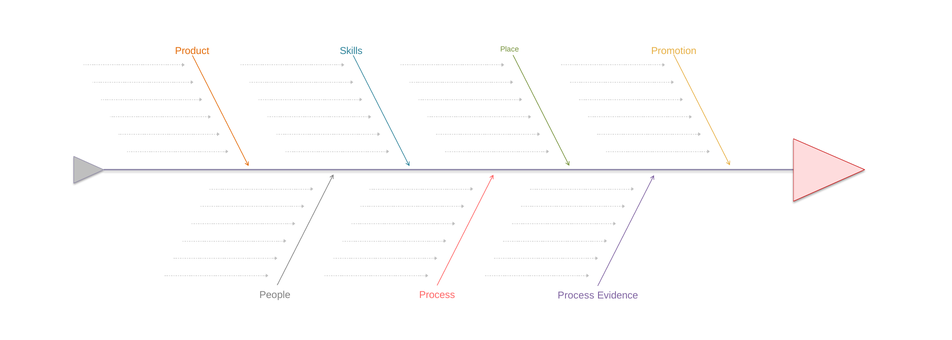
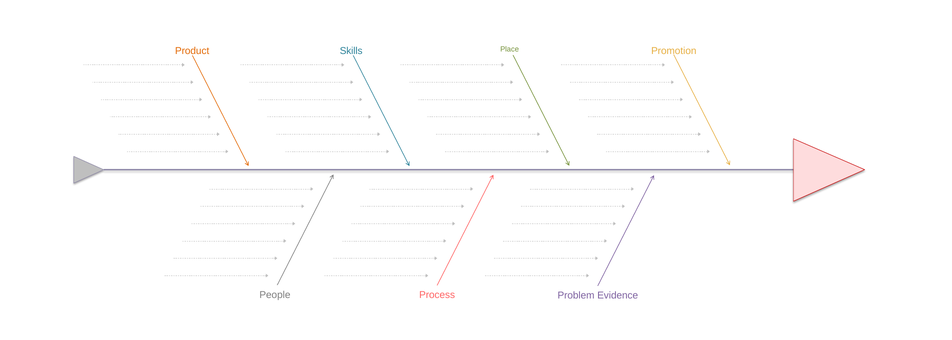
Process Process: Process -> Problem
